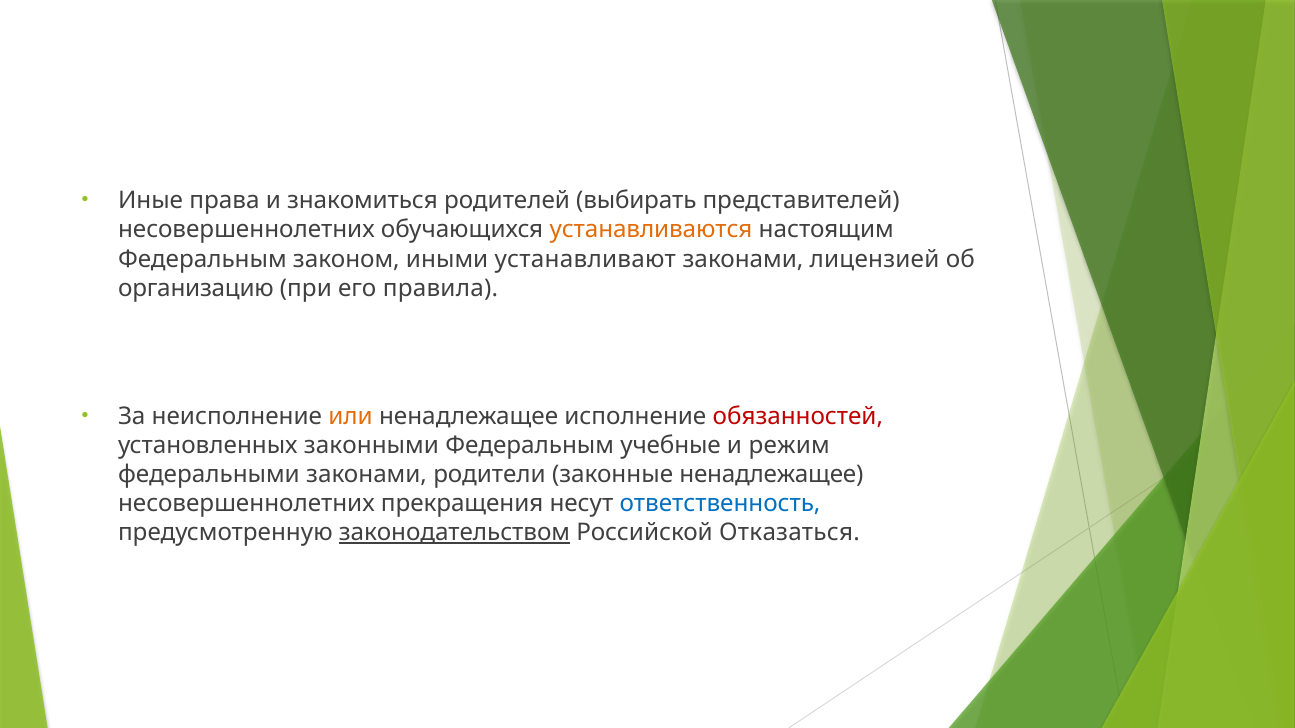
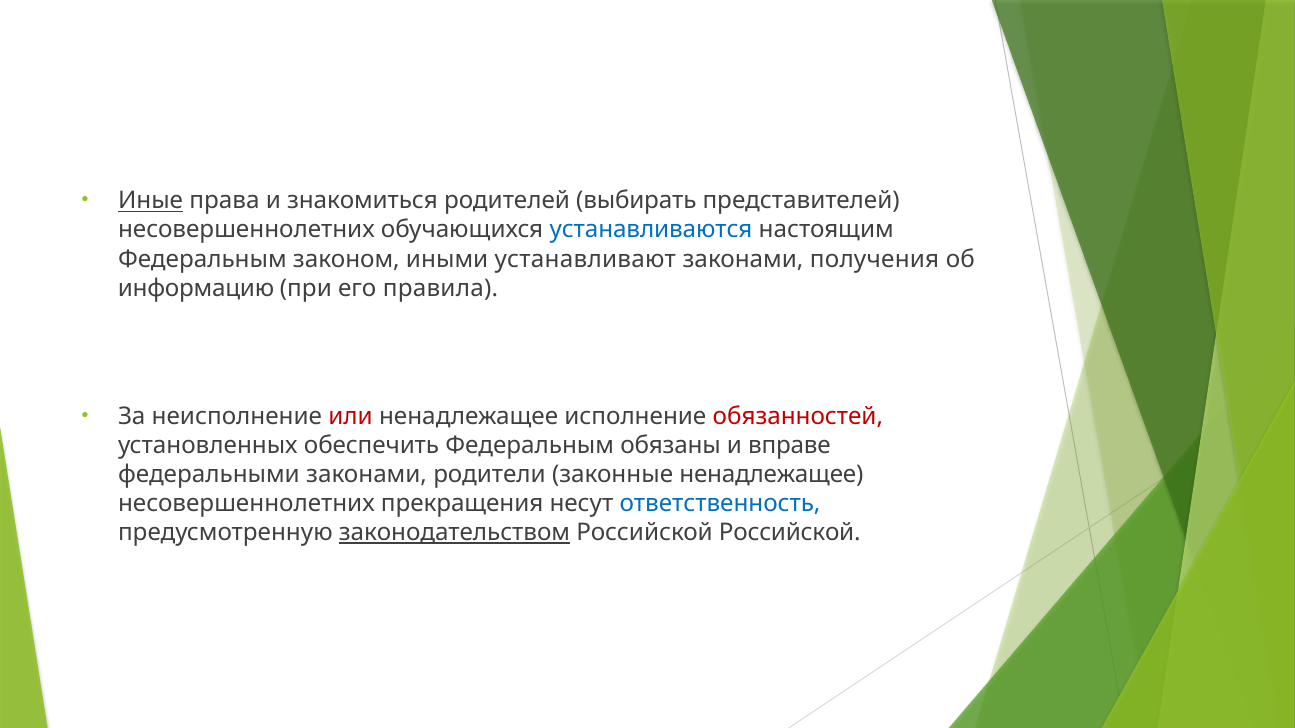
Иные underline: none -> present
устанавливаются colour: orange -> blue
лицензией: лицензией -> получения
организацию: организацию -> информацию
или colour: orange -> red
законными: законными -> обеспечить
учебные: учебные -> обязаны
режим: режим -> вправе
Российской Отказаться: Отказаться -> Российской
